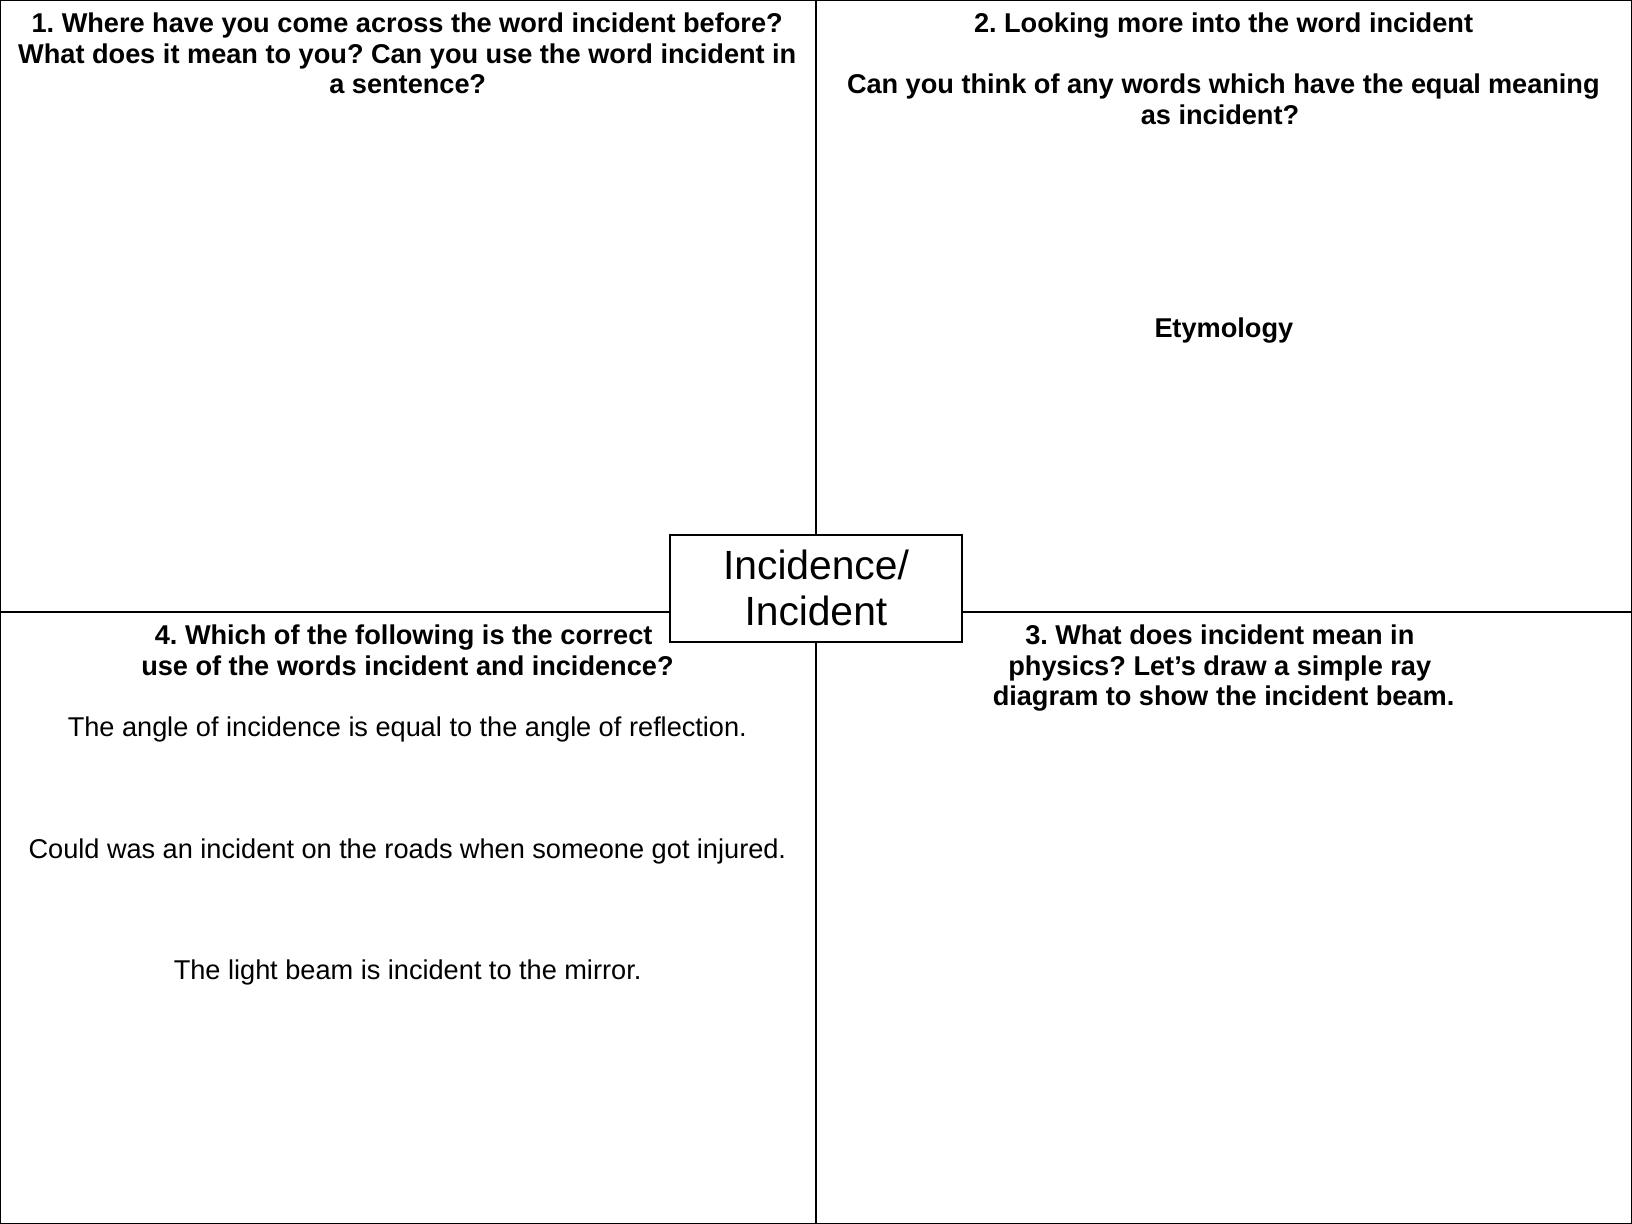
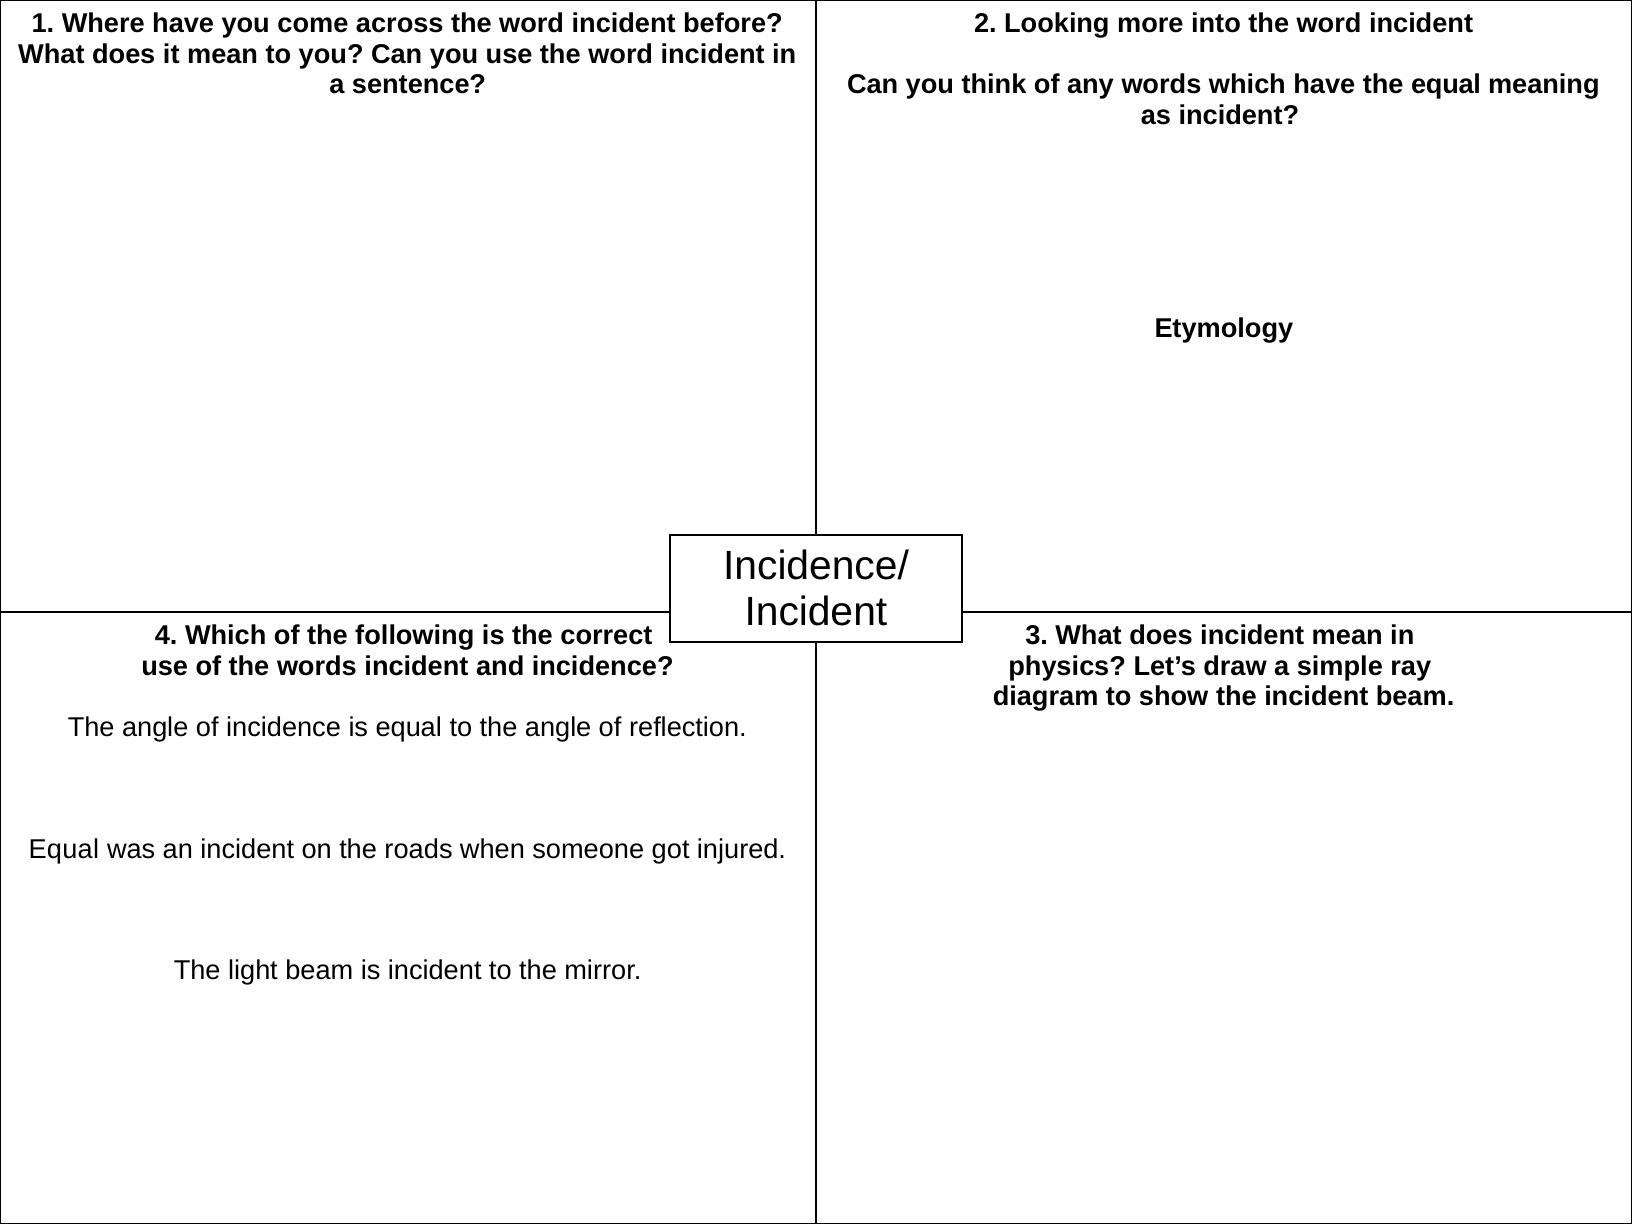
Could at (64, 849): Could -> Equal
